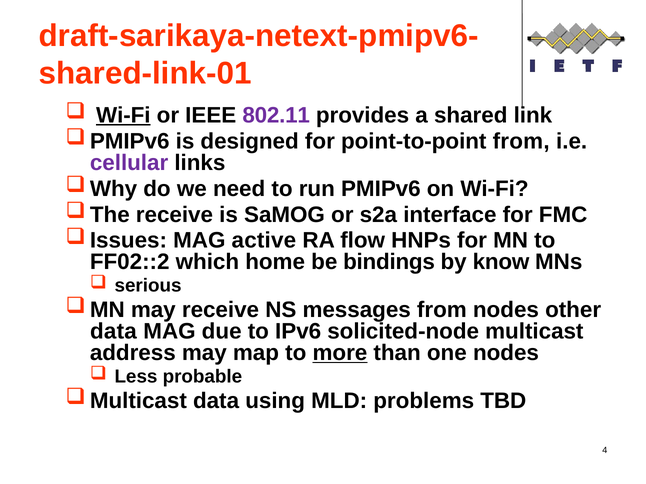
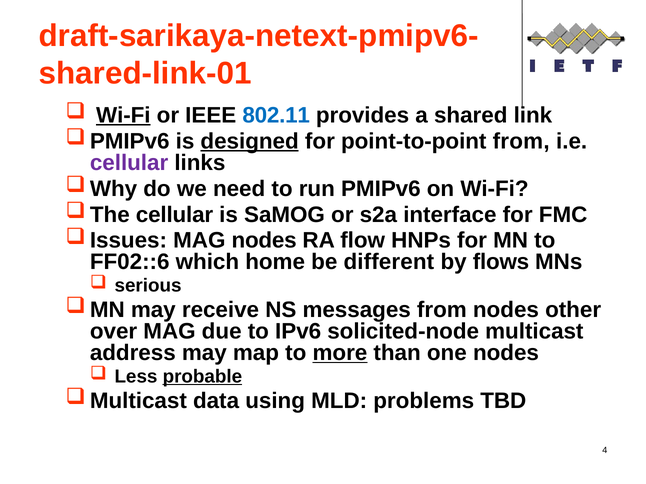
802.11 colour: purple -> blue
designed underline: none -> present
receive at (174, 215): receive -> cellular
MAG active: active -> nodes
FF02::2: FF02::2 -> FF02::6
bindings: bindings -> different
know: know -> flows
data at (113, 332): data -> over
probable underline: none -> present
